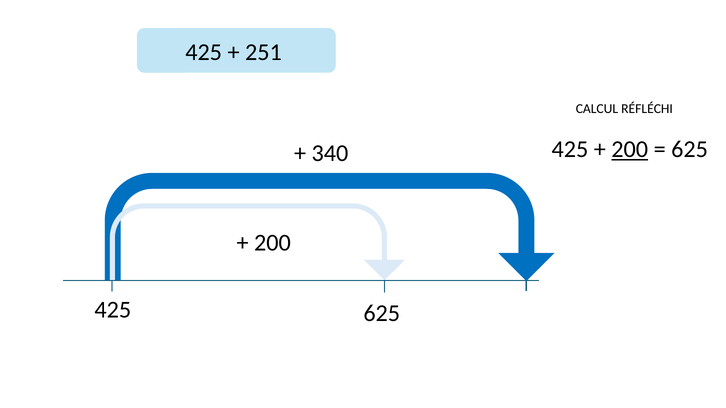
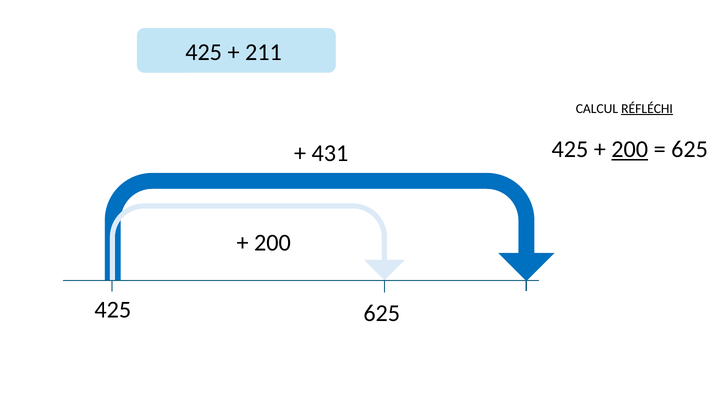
251: 251 -> 211
RÉFLÉCHI underline: none -> present
340: 340 -> 431
